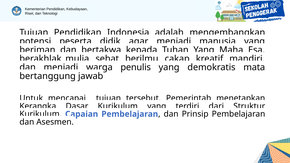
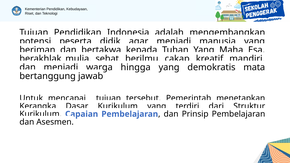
penulis: penulis -> hingga
